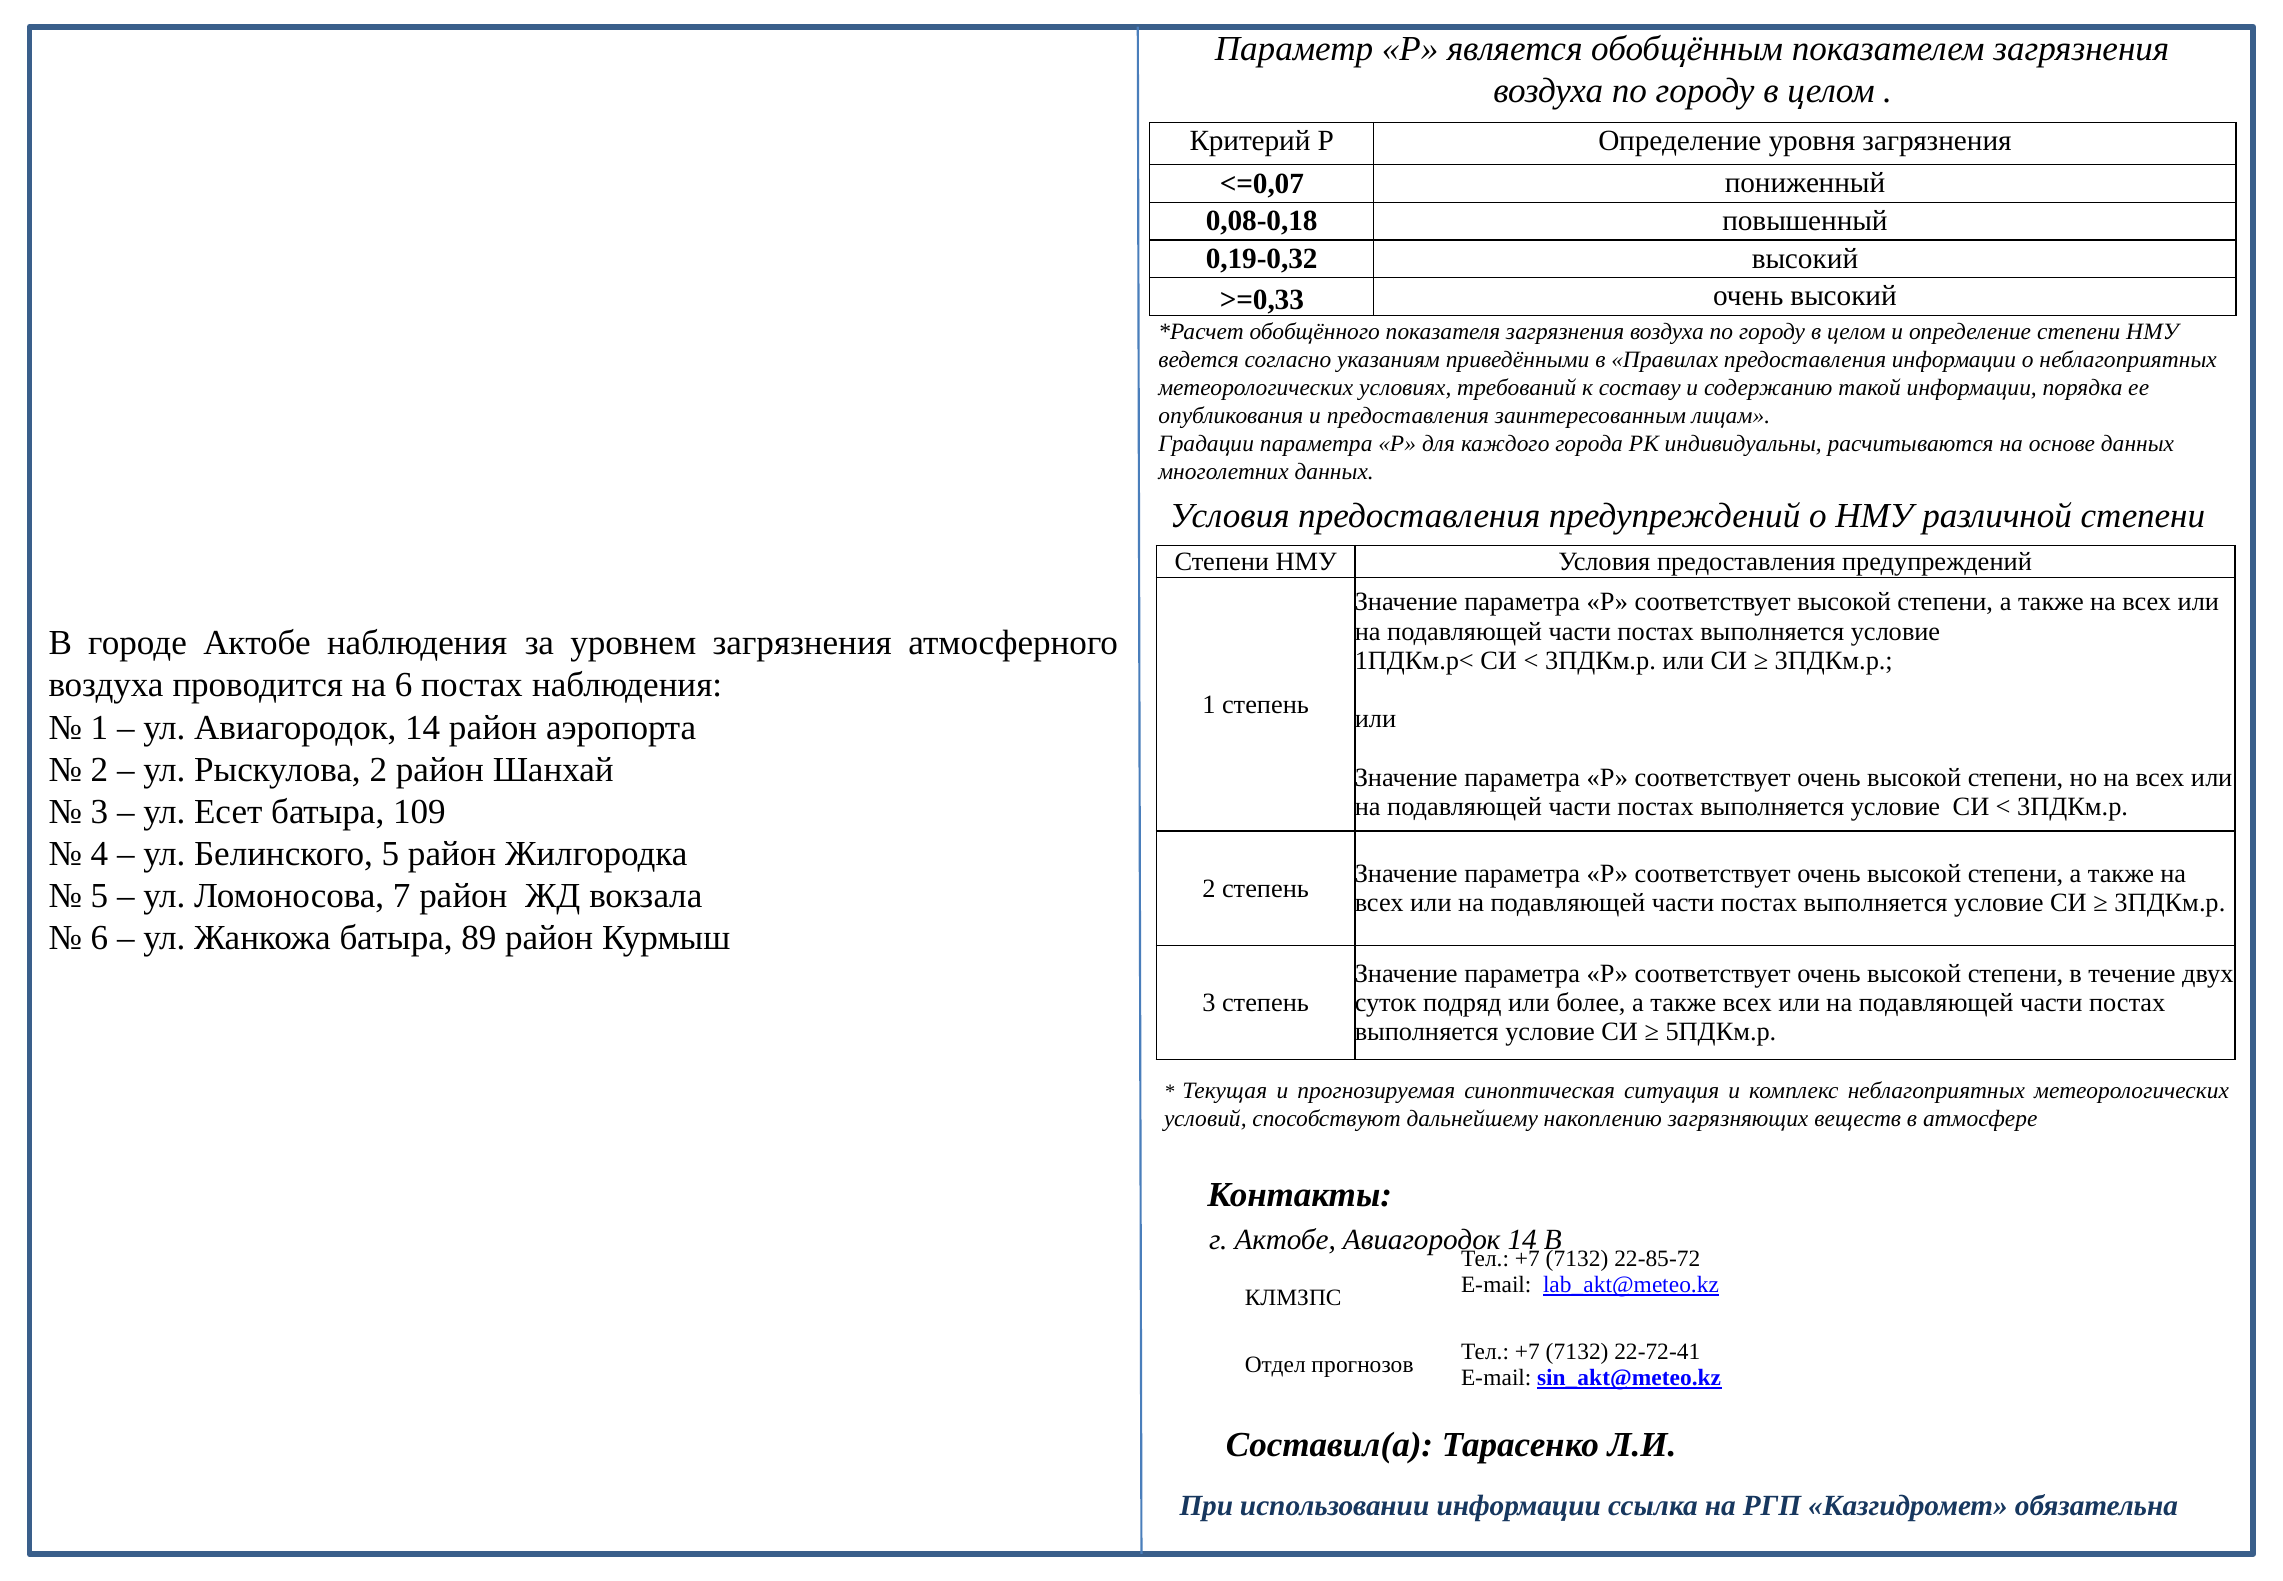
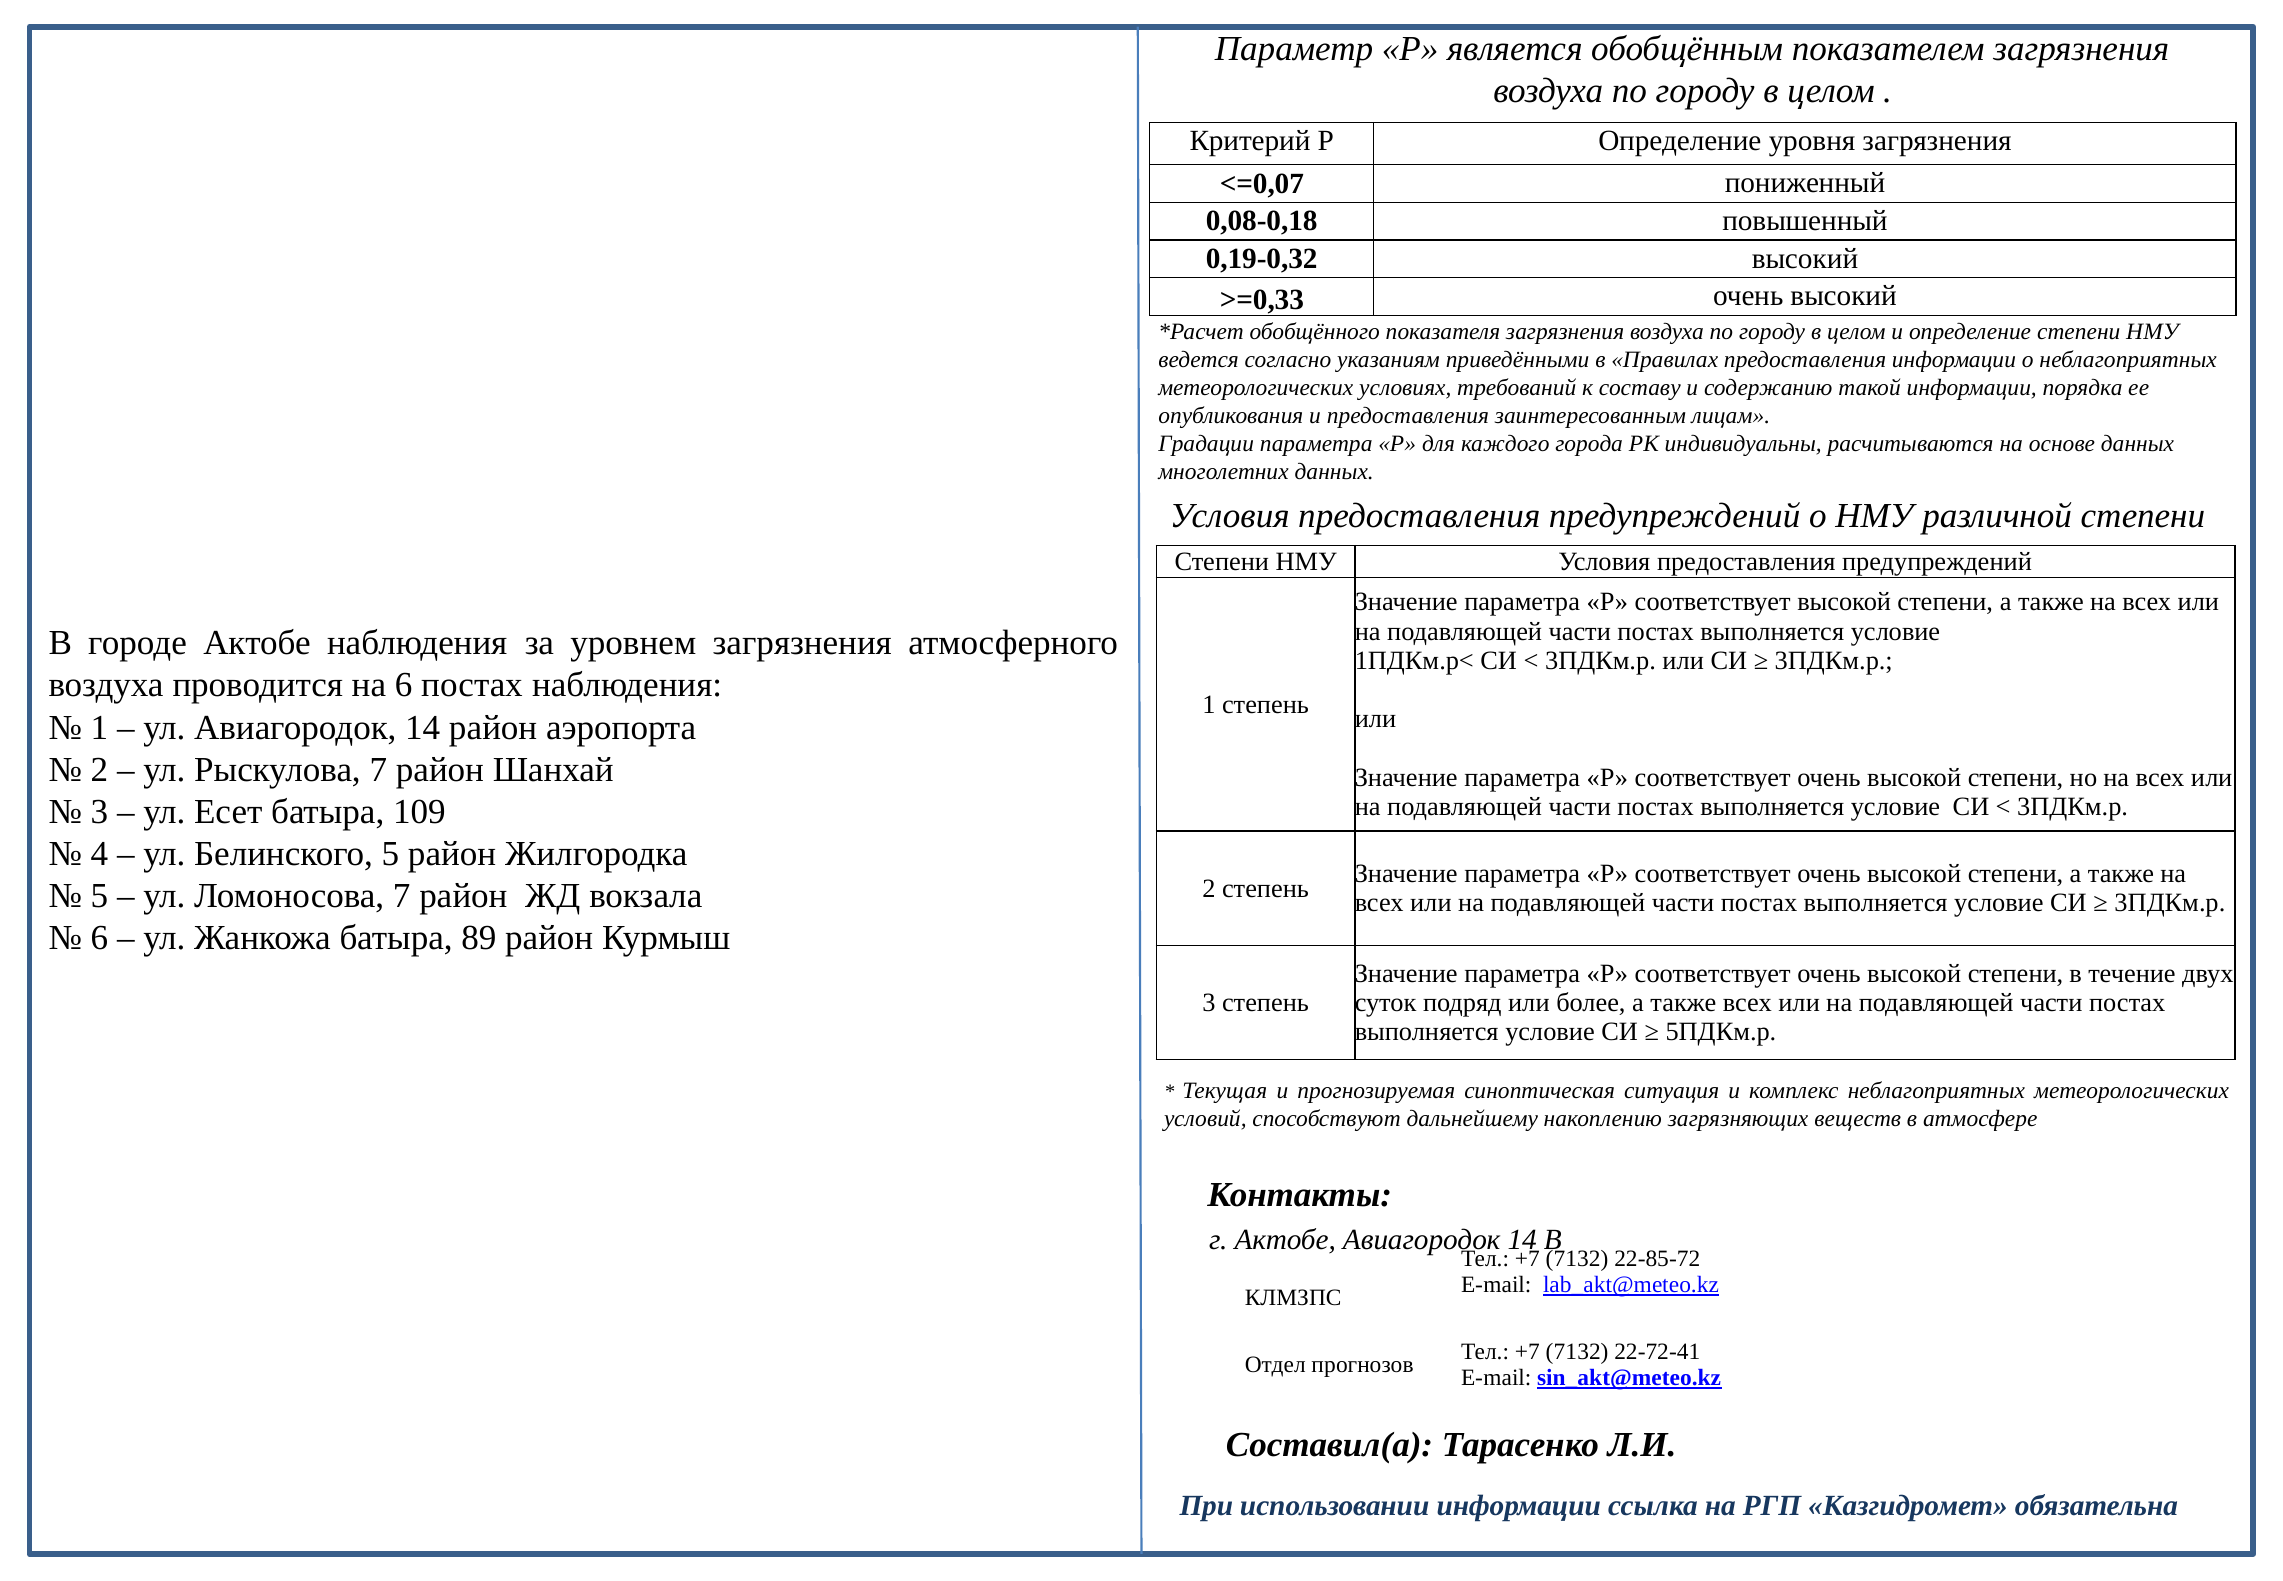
Рыскулова 2: 2 -> 7
